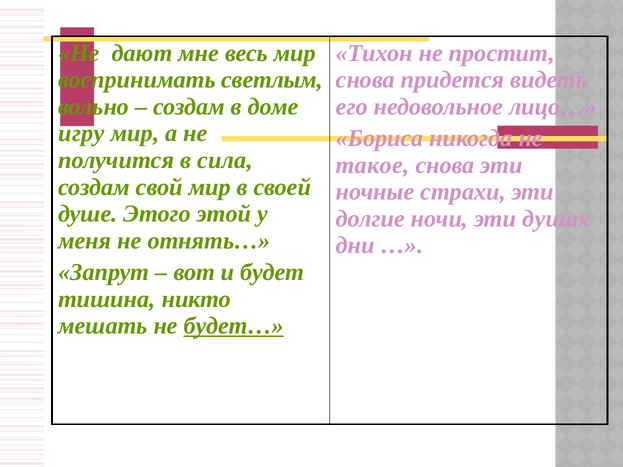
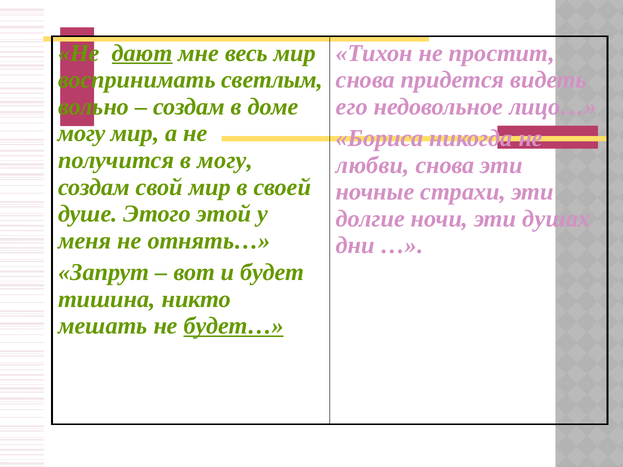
дают underline: none -> present
игру at (81, 134): игру -> могу
в сила: сила -> могу
такое: такое -> любви
